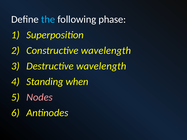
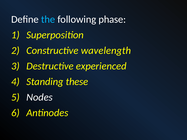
Destructive wavelength: wavelength -> experienced
when: when -> these
Nodes colour: pink -> white
